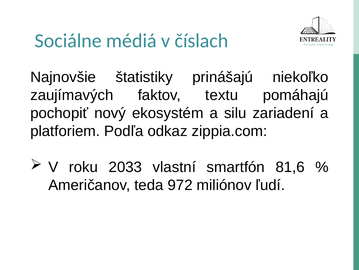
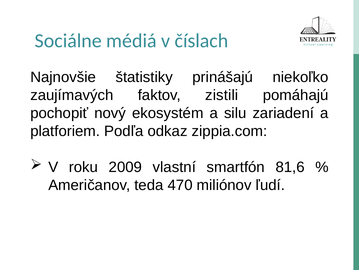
textu: textu -> zistili
2033: 2033 -> 2009
972: 972 -> 470
